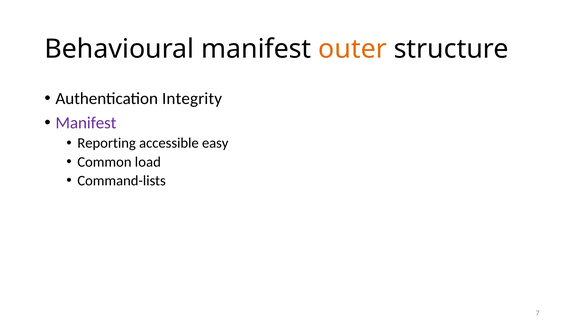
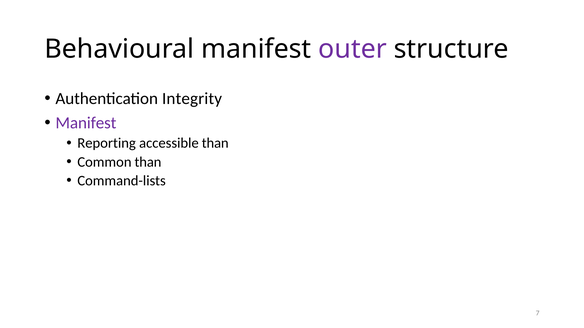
outer colour: orange -> purple
accessible easy: easy -> than
Common load: load -> than
